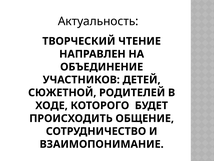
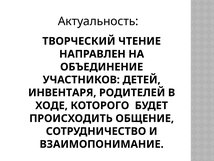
СЮЖЕТНОЙ: СЮЖЕТНОЙ -> ИНВЕНТАРЯ
